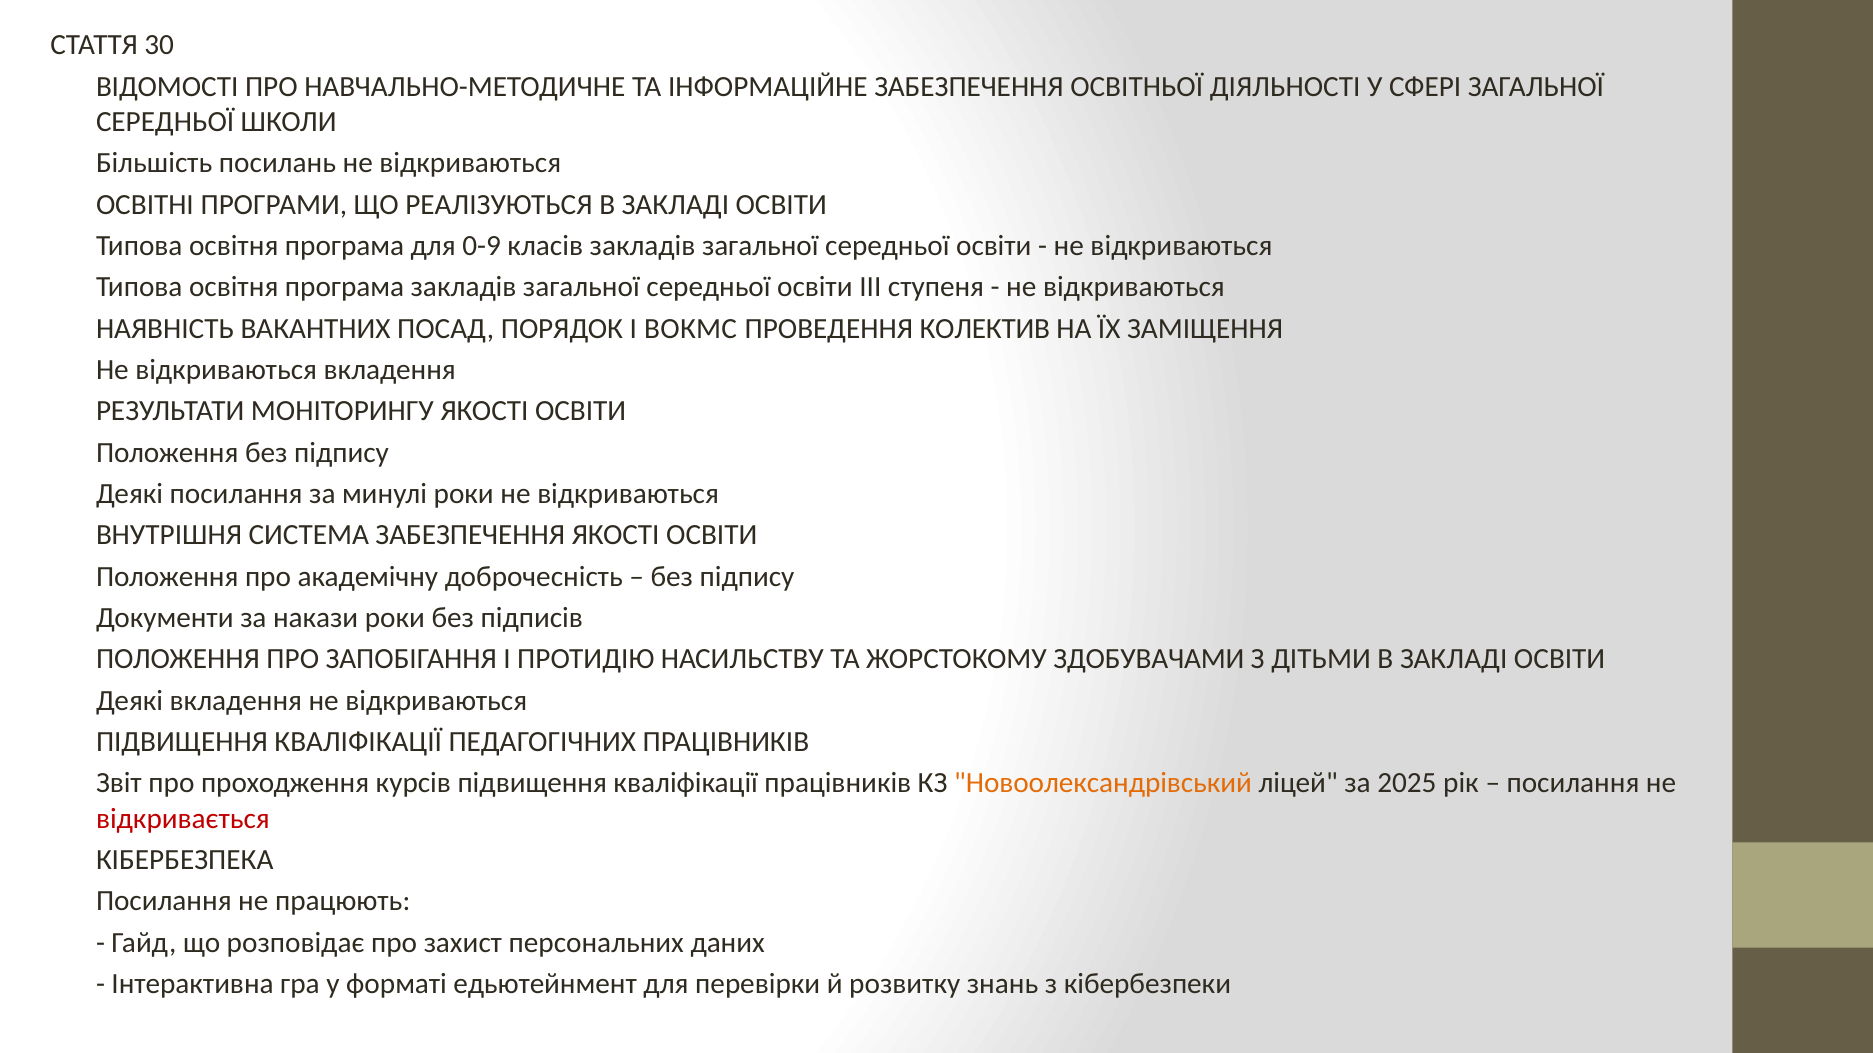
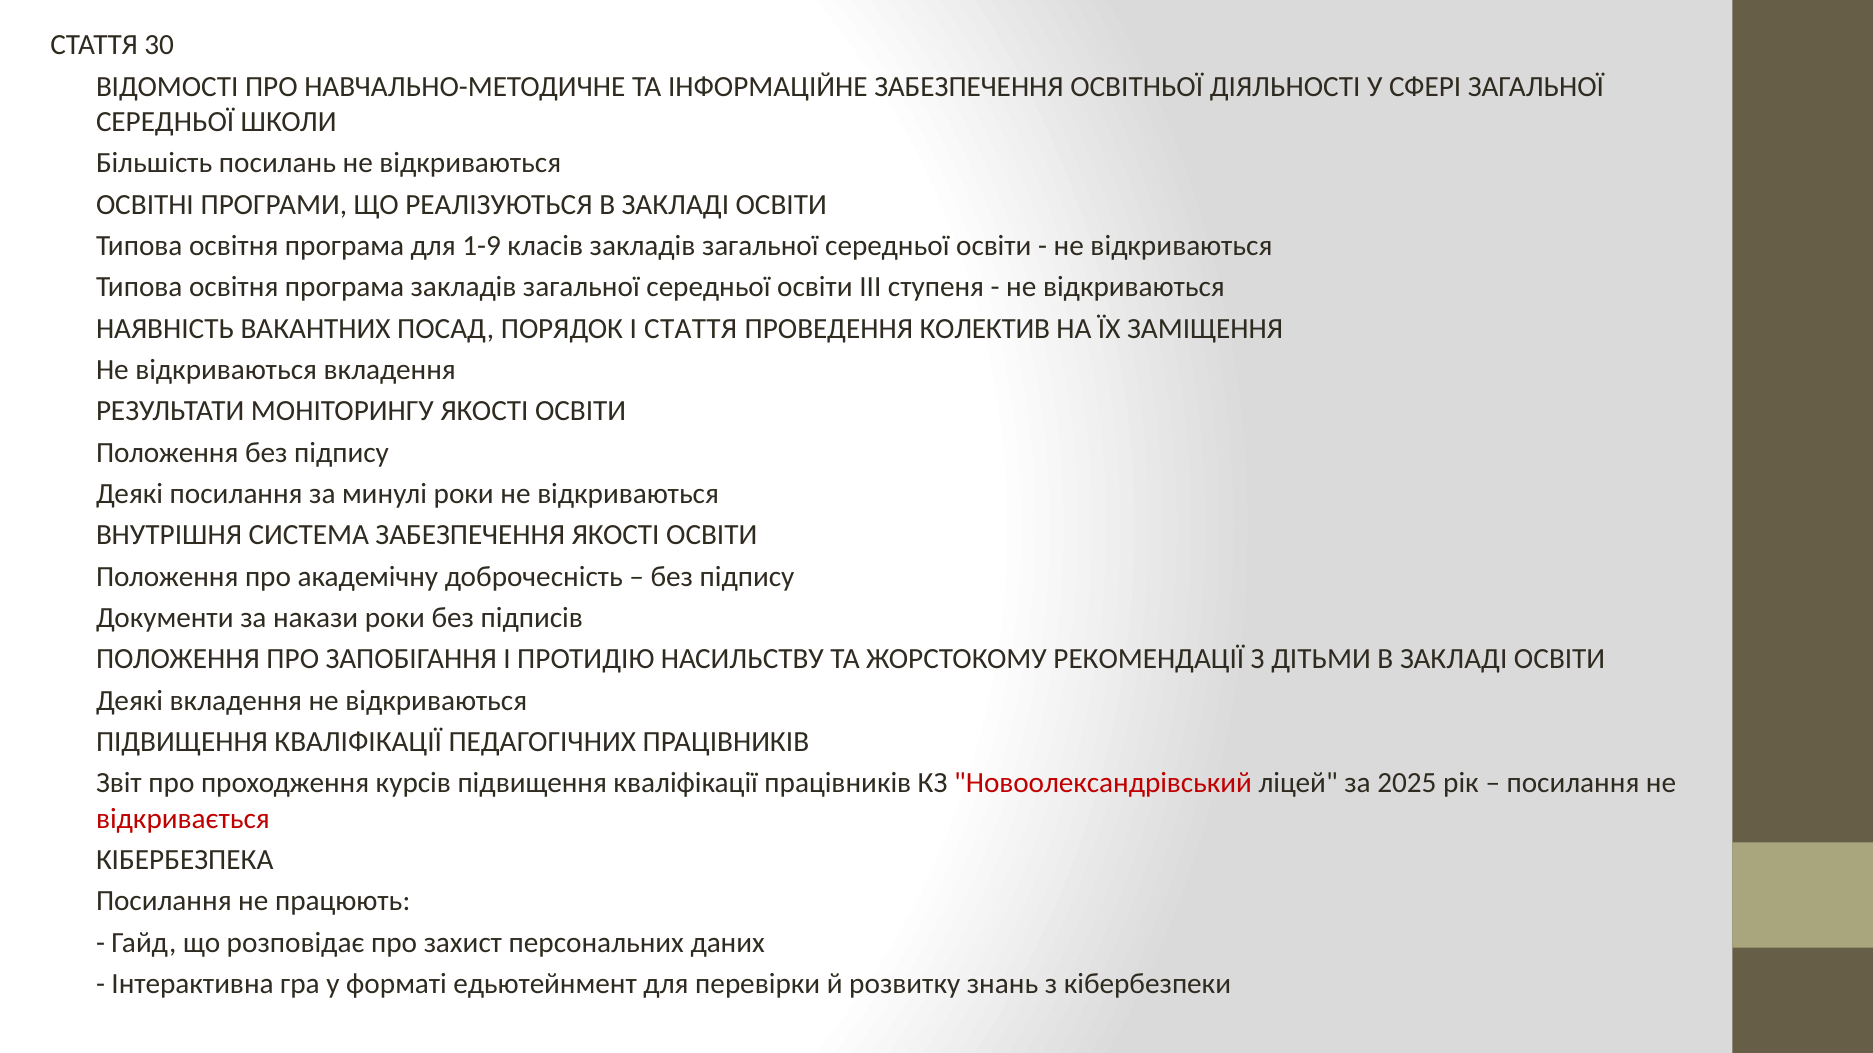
0-9: 0-9 -> 1-9
І ВОКМС: ВОКМС -> СТАТТЯ
ЗДОБУВАЧАМИ: ЗДОБУВАЧАМИ -> РЕКОМЕНДАЦІЇ
Новоолександрівський colour: orange -> red
